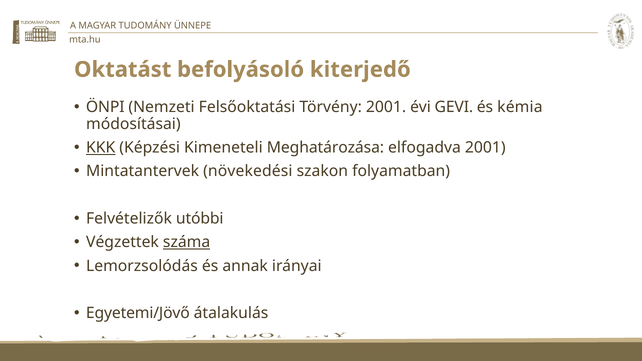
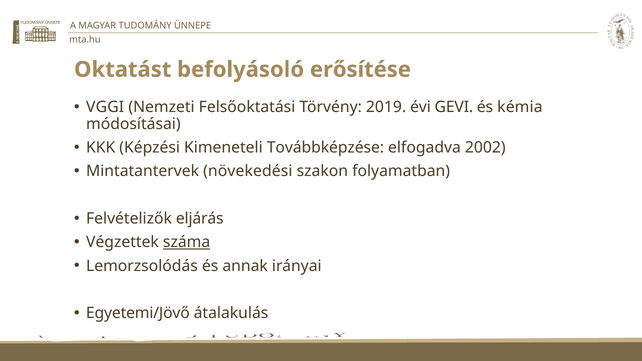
kiterjedő: kiterjedő -> erősítése
ÖNPI: ÖNPI -> VGGI
Törvény 2001: 2001 -> 2019
KKK underline: present -> none
Meghatározása: Meghatározása -> Továbbképzése
elfogadva 2001: 2001 -> 2002
utóbbi: utóbbi -> eljárás
